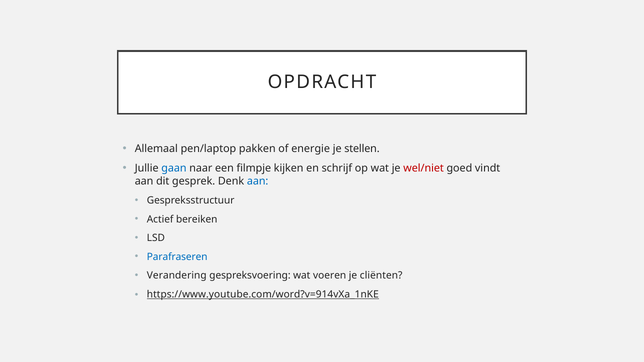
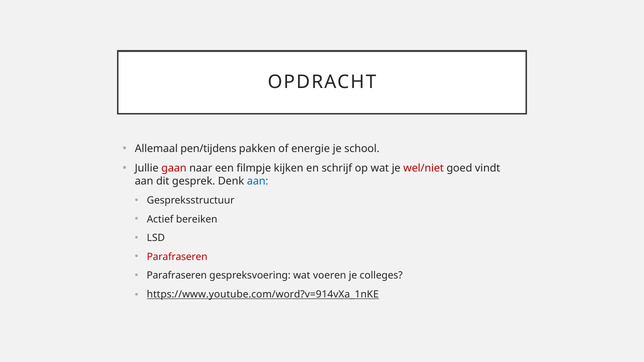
pen/laptop: pen/laptop -> pen/tijdens
stellen: stellen -> school
gaan colour: blue -> red
Parafraseren at (177, 257) colour: blue -> red
Verandering at (177, 276): Verandering -> Parafraseren
cliënten: cliënten -> colleges
